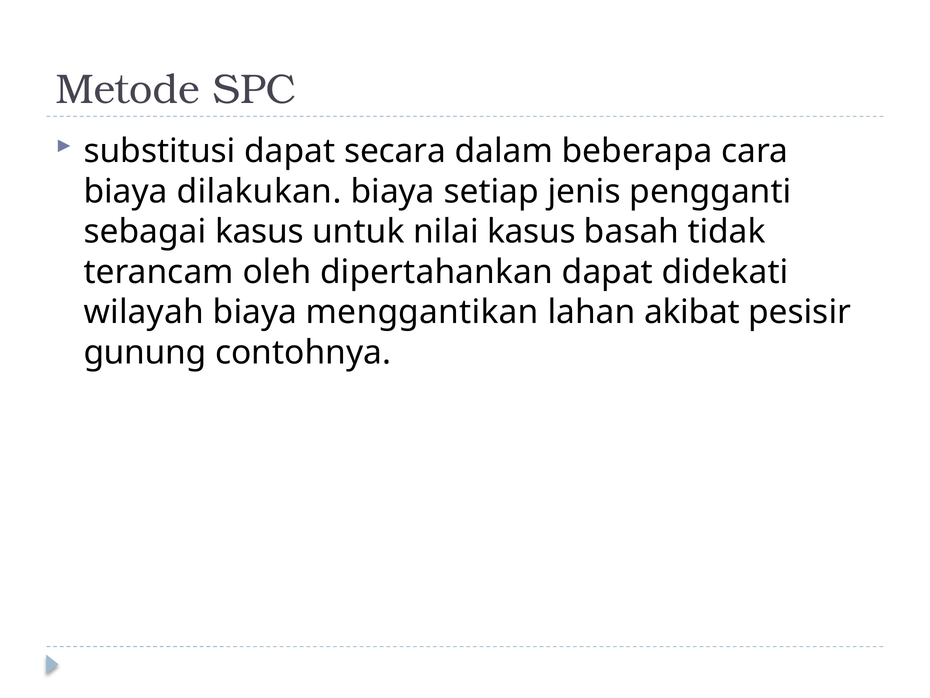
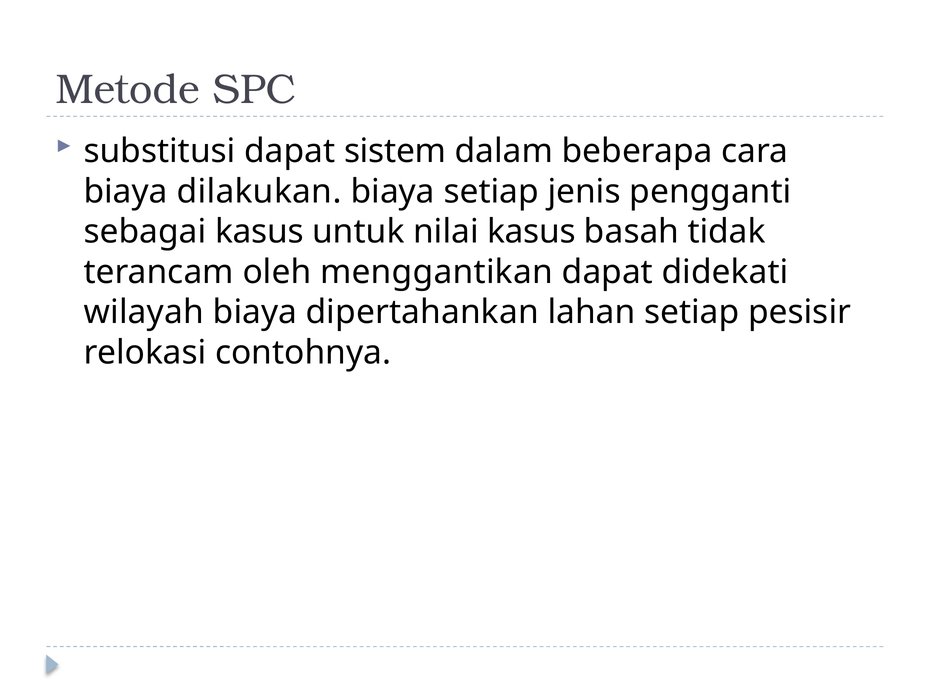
secara: secara -> sistem
dipertahankan: dipertahankan -> menggantikan
menggantikan: menggantikan -> dipertahankan
lahan akibat: akibat -> setiap
gunung: gunung -> relokasi
